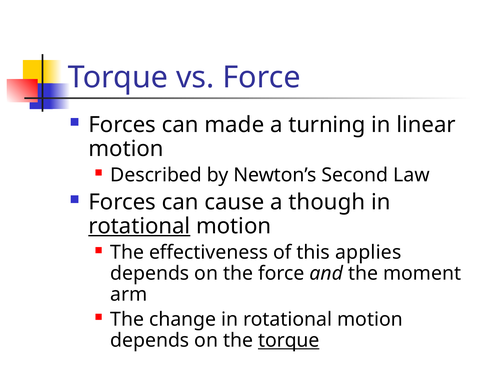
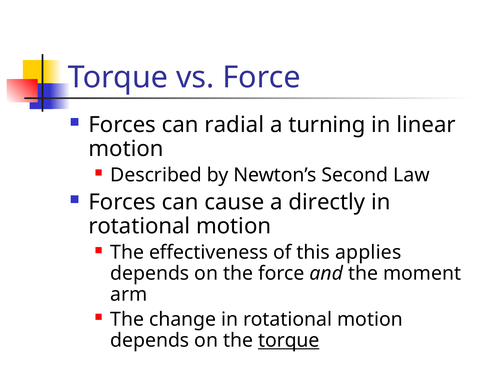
made: made -> radial
though: though -> directly
rotational at (139, 226) underline: present -> none
